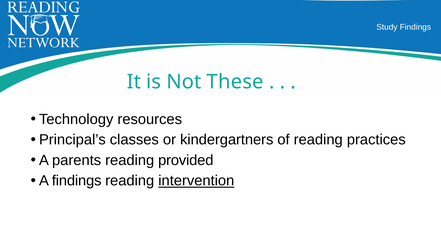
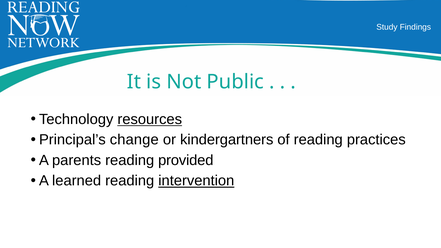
These: These -> Public
resources underline: none -> present
classes: classes -> change
A findings: findings -> learned
